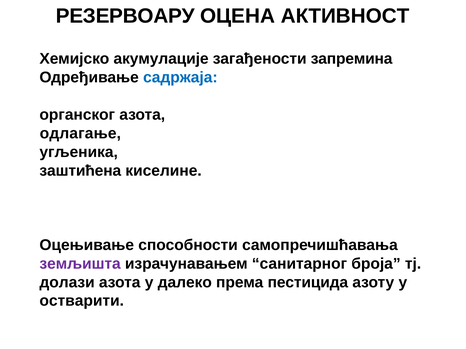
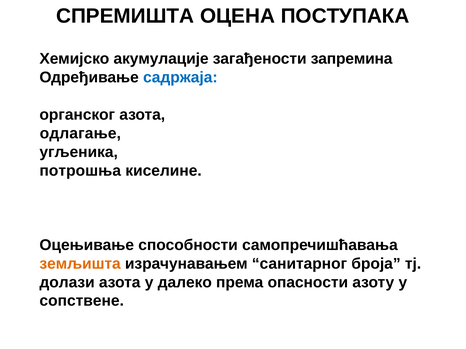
РЕЗЕРВОАРУ: РЕЗЕРВОАРУ -> СПРЕМИШТА
АКТИВНОСТ: АКТИВНОСТ -> ПОСТУПАКА
заштићена: заштићена -> потрошња
земљишта colour: purple -> orange
пестицида: пестицида -> опасности
остварити: остварити -> сопствене
